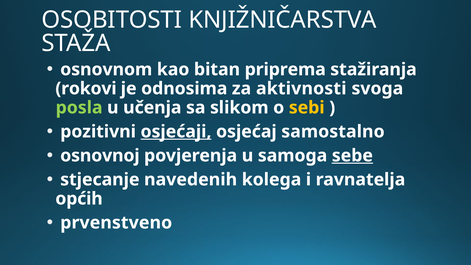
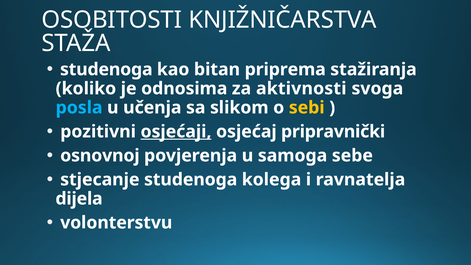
osnovnom at (106, 69): osnovnom -> studenoga
rokovi: rokovi -> koliko
posla colour: light green -> light blue
samostalno: samostalno -> pripravnički
sebe underline: present -> none
stjecanje navedenih: navedenih -> studenoga
općih: općih -> dijela
prvenstveno: prvenstveno -> volonterstvu
